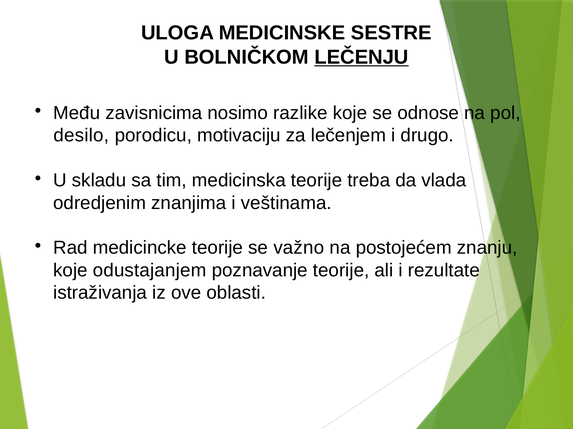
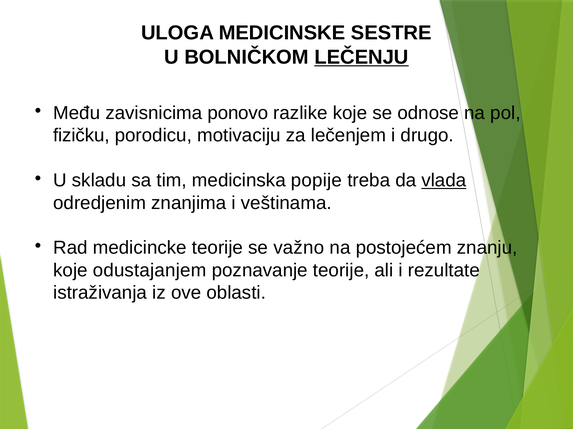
nosimo: nosimo -> ponovo
desilo: desilo -> fizičku
medicinska teorije: teorije -> popije
vlada underline: none -> present
